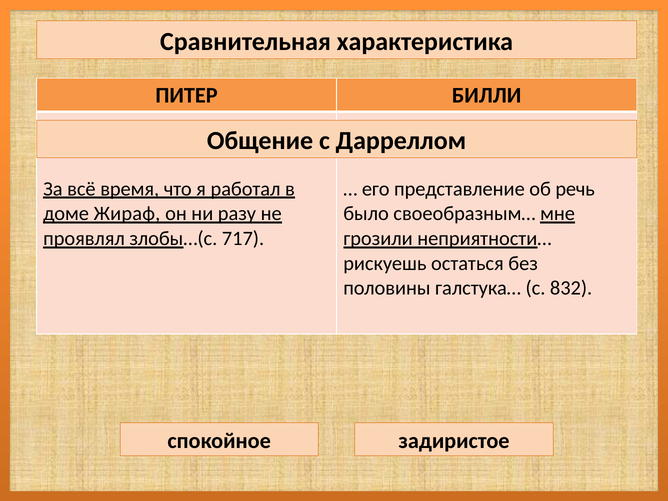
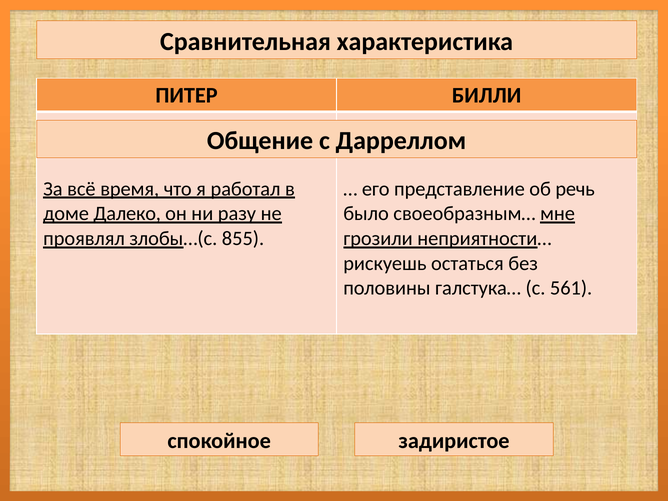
Жираф: Жираф -> Далеко
717: 717 -> 855
832: 832 -> 561
